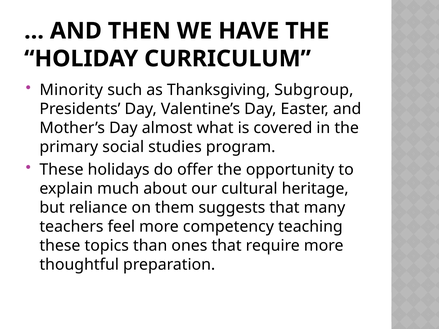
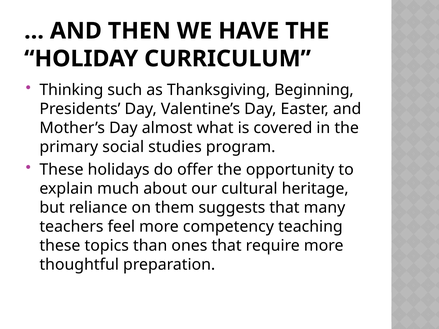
Minority: Minority -> Thinking
Subgroup: Subgroup -> Beginning
